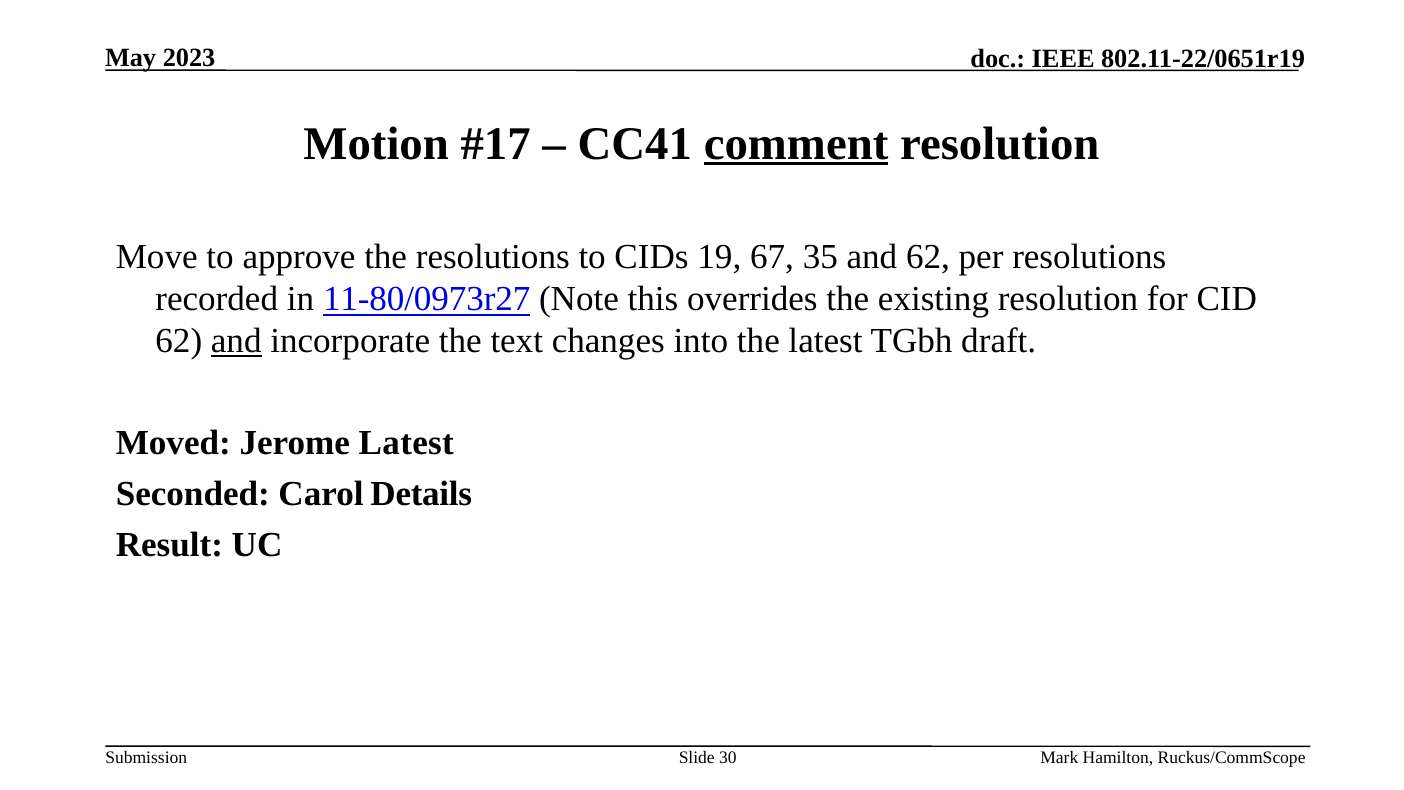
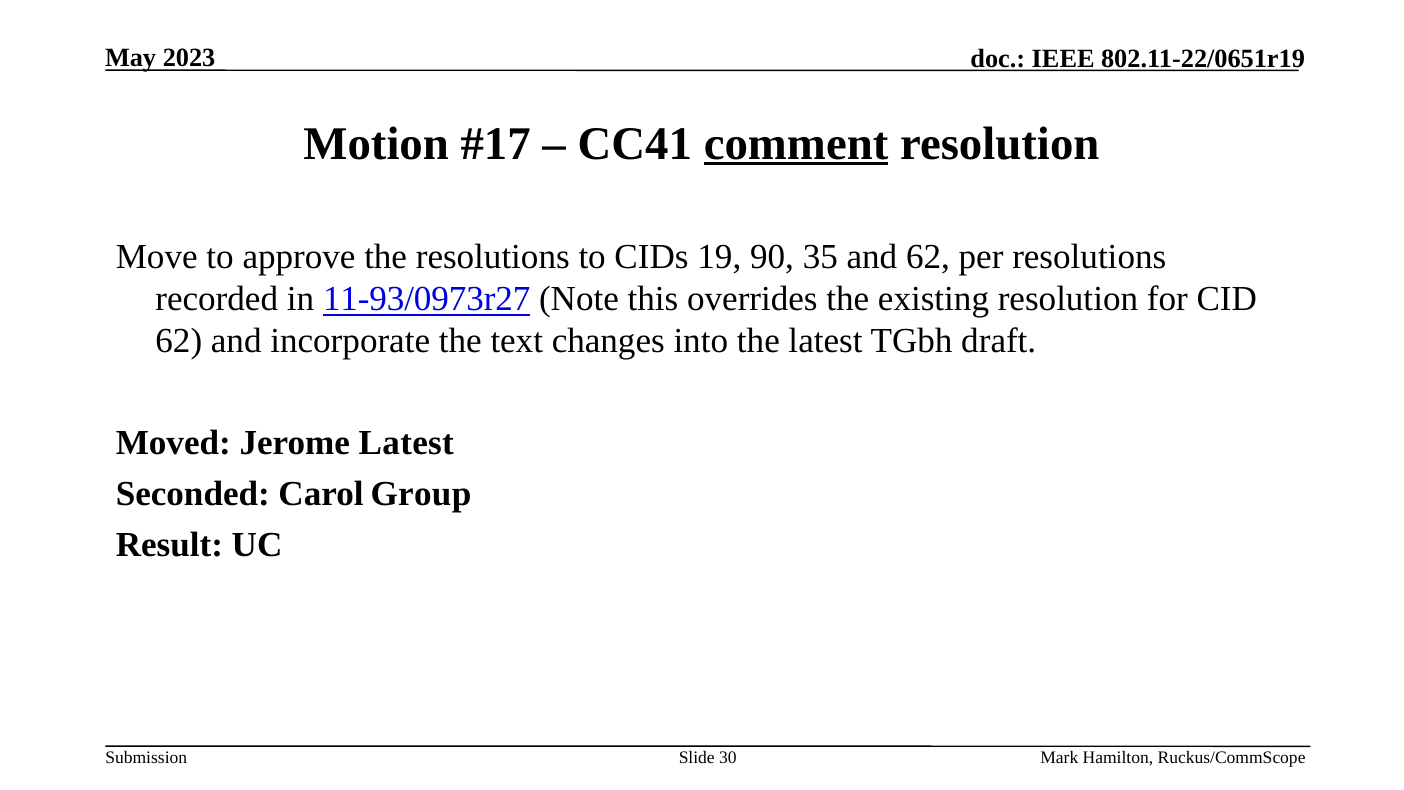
67: 67 -> 90
11-80/0973r27: 11-80/0973r27 -> 11-93/0973r27
and at (236, 341) underline: present -> none
Details: Details -> Group
